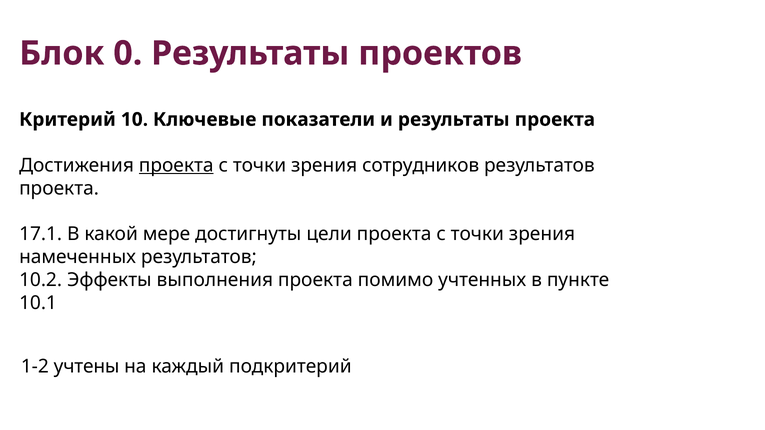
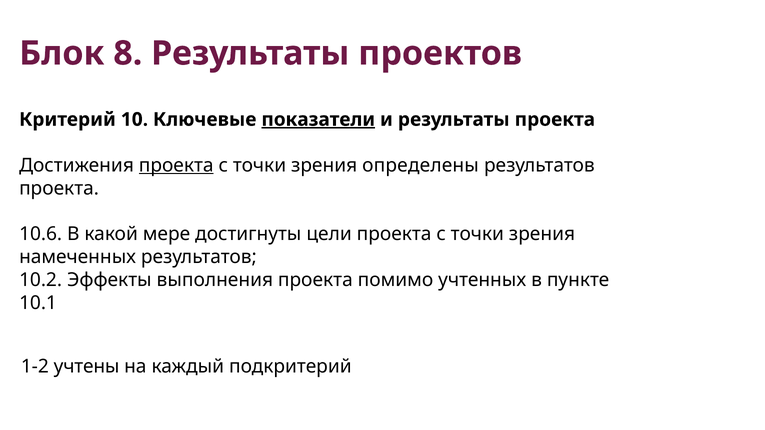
0: 0 -> 8
показатели underline: none -> present
сотрудников: сотрудников -> определены
17.1: 17.1 -> 10.6
